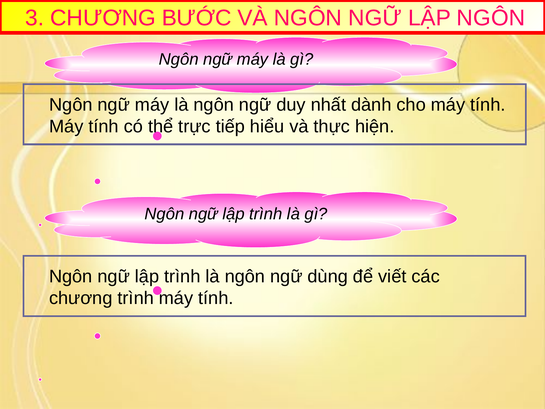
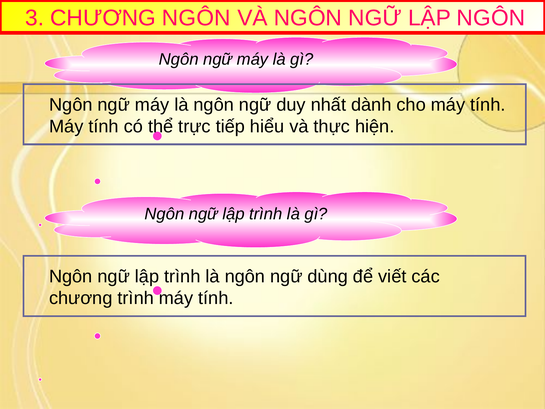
CHƯƠNG BƯỚC: BƯỚC -> NGÔN
